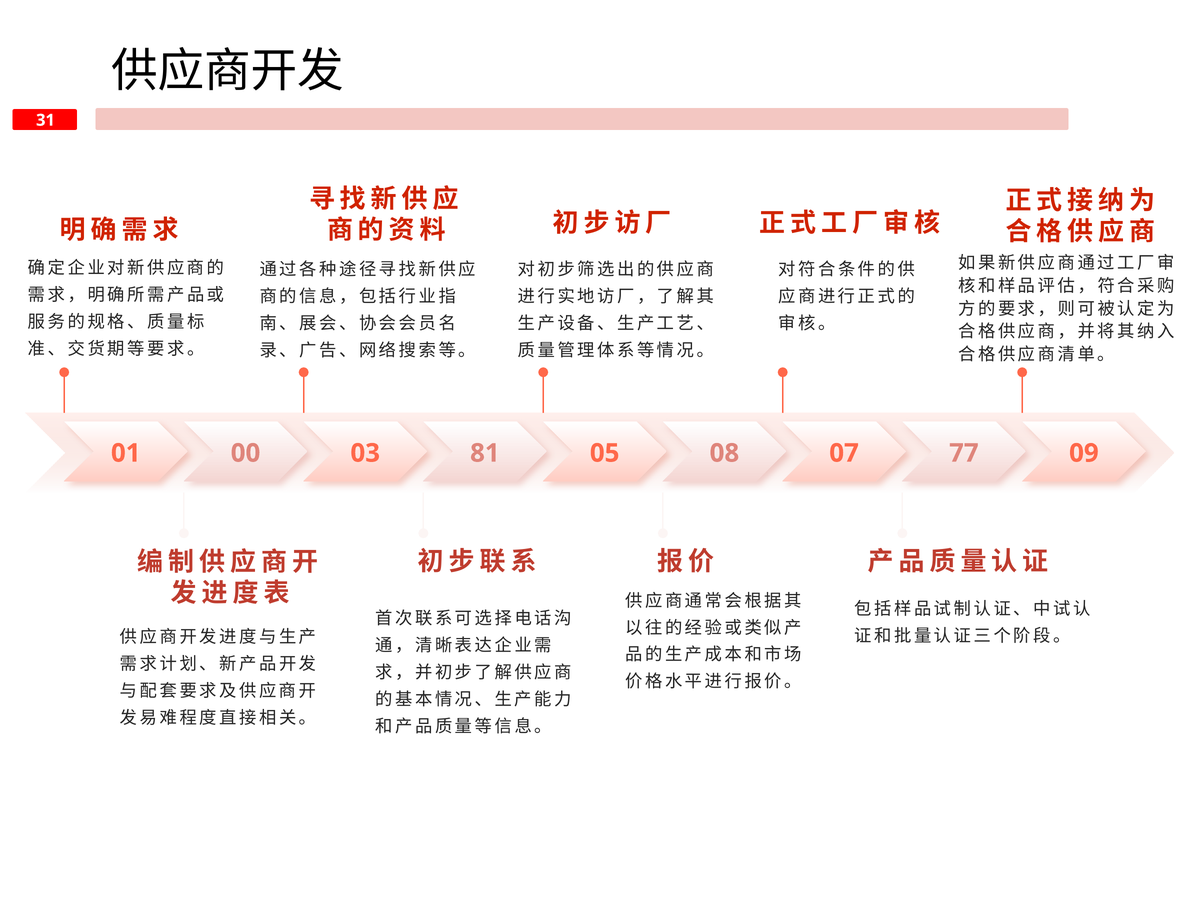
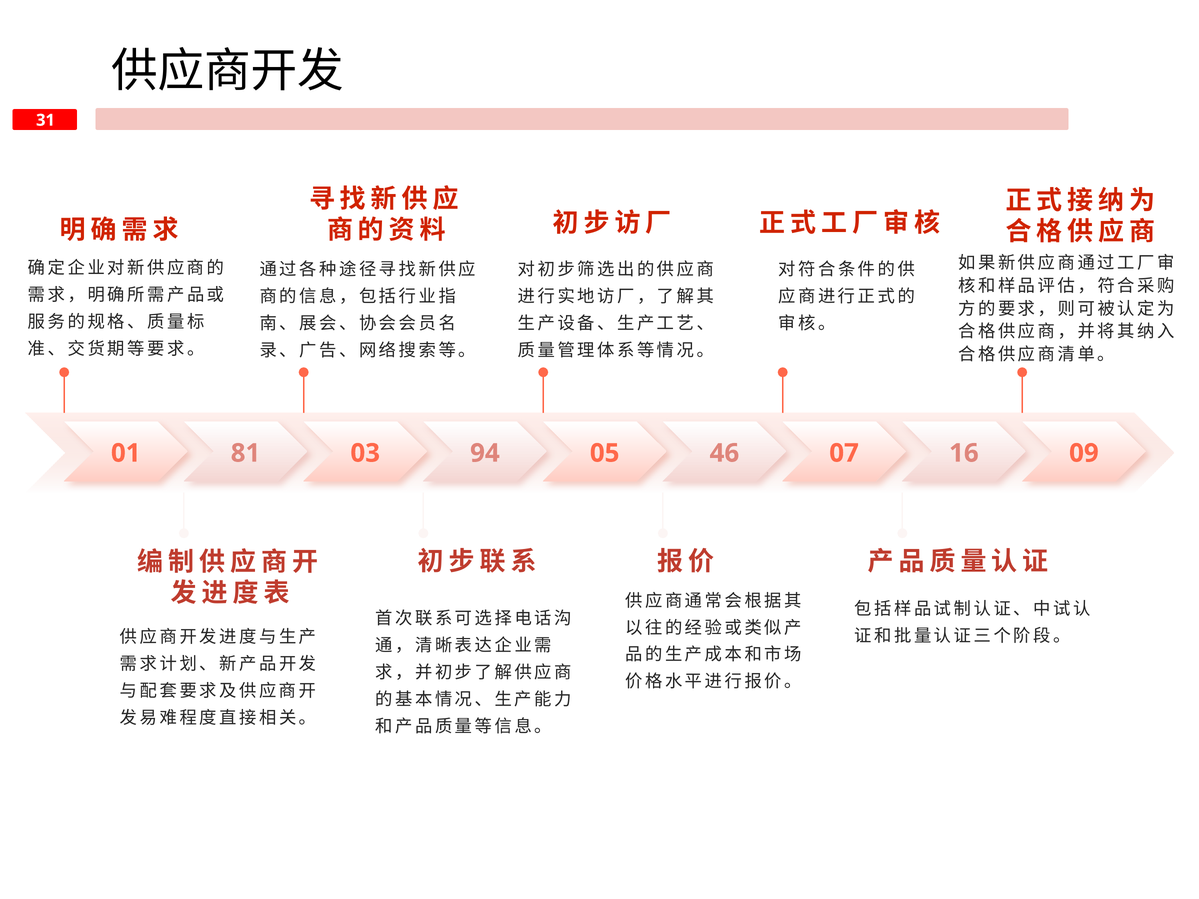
00: 00 -> 81
81: 81 -> 94
08: 08 -> 46
77: 77 -> 16
